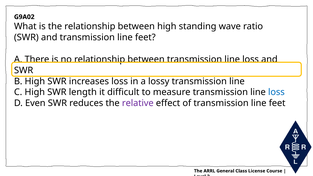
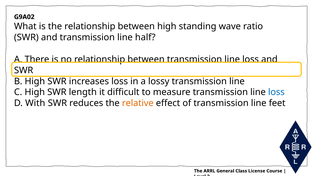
and transmission line feet: feet -> half
Even: Even -> With
relative colour: purple -> orange
